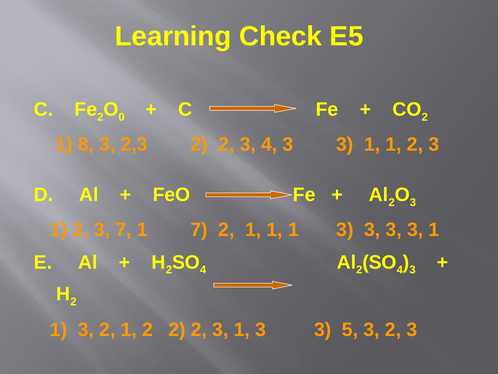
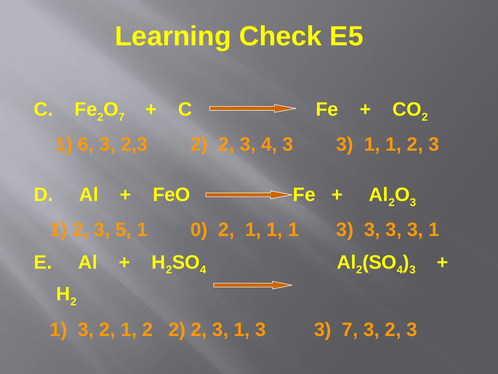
0 at (122, 117): 0 -> 7
8: 8 -> 6
3 7: 7 -> 5
1 7: 7 -> 0
3 5: 5 -> 7
